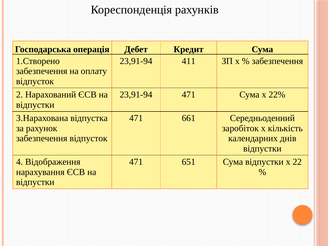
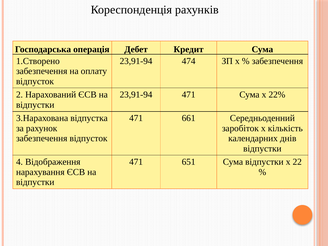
411: 411 -> 474
